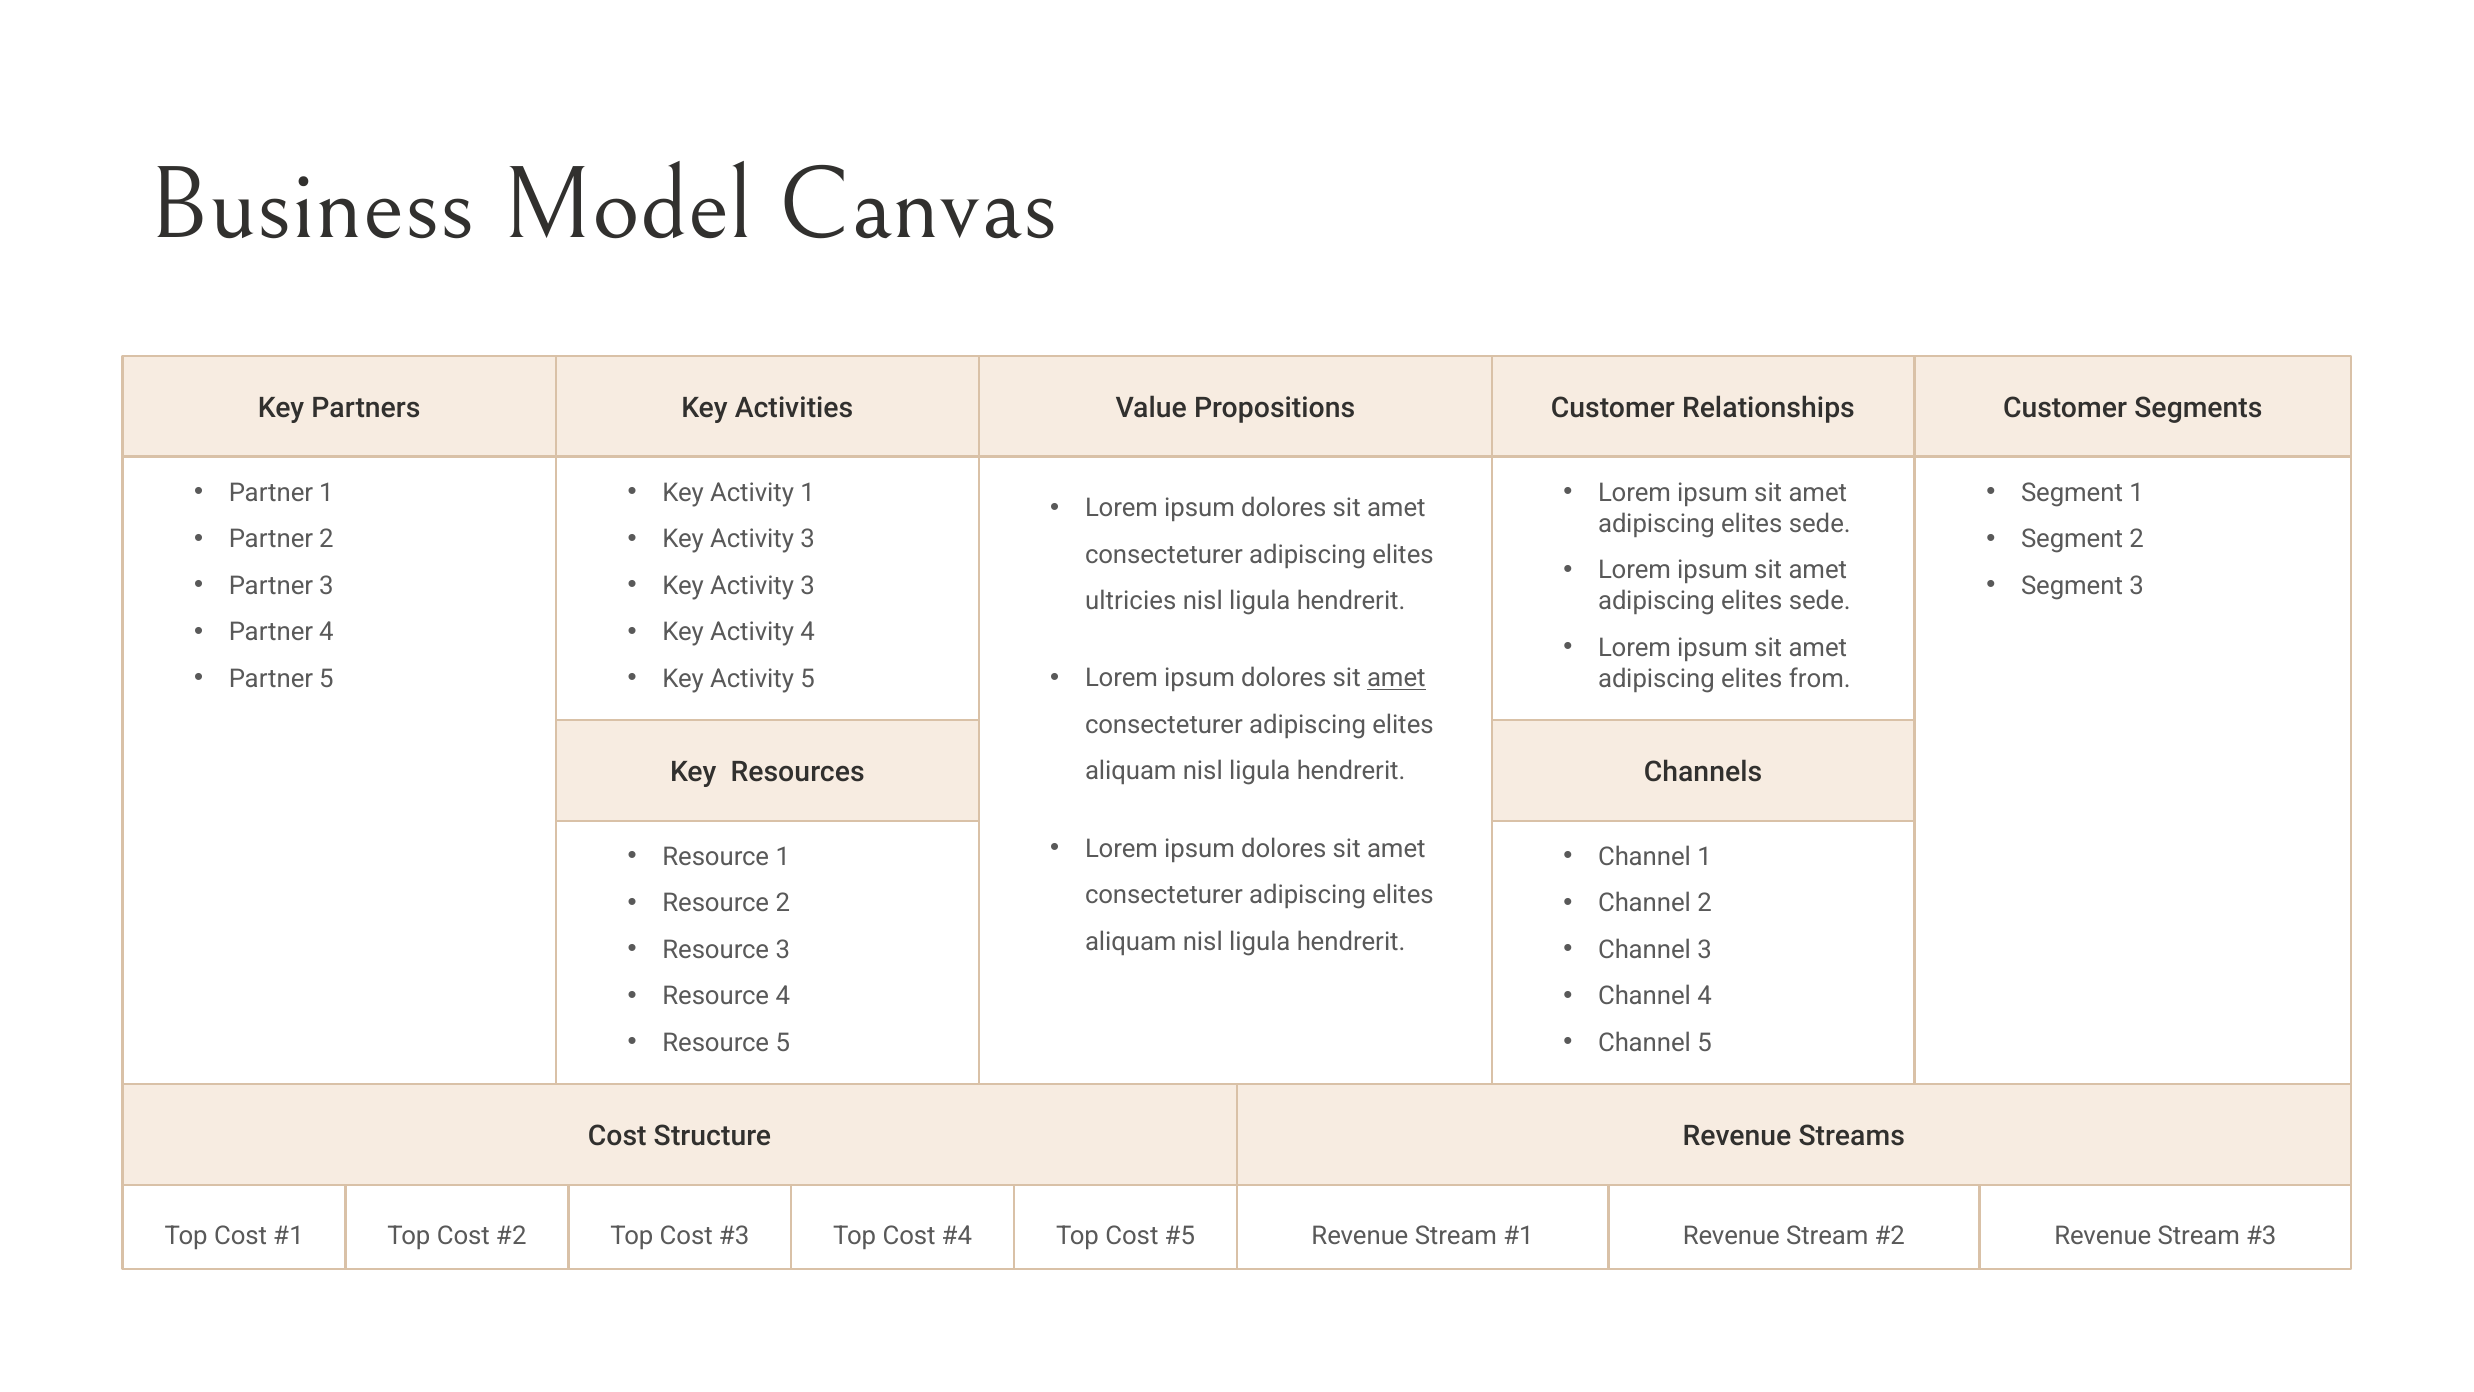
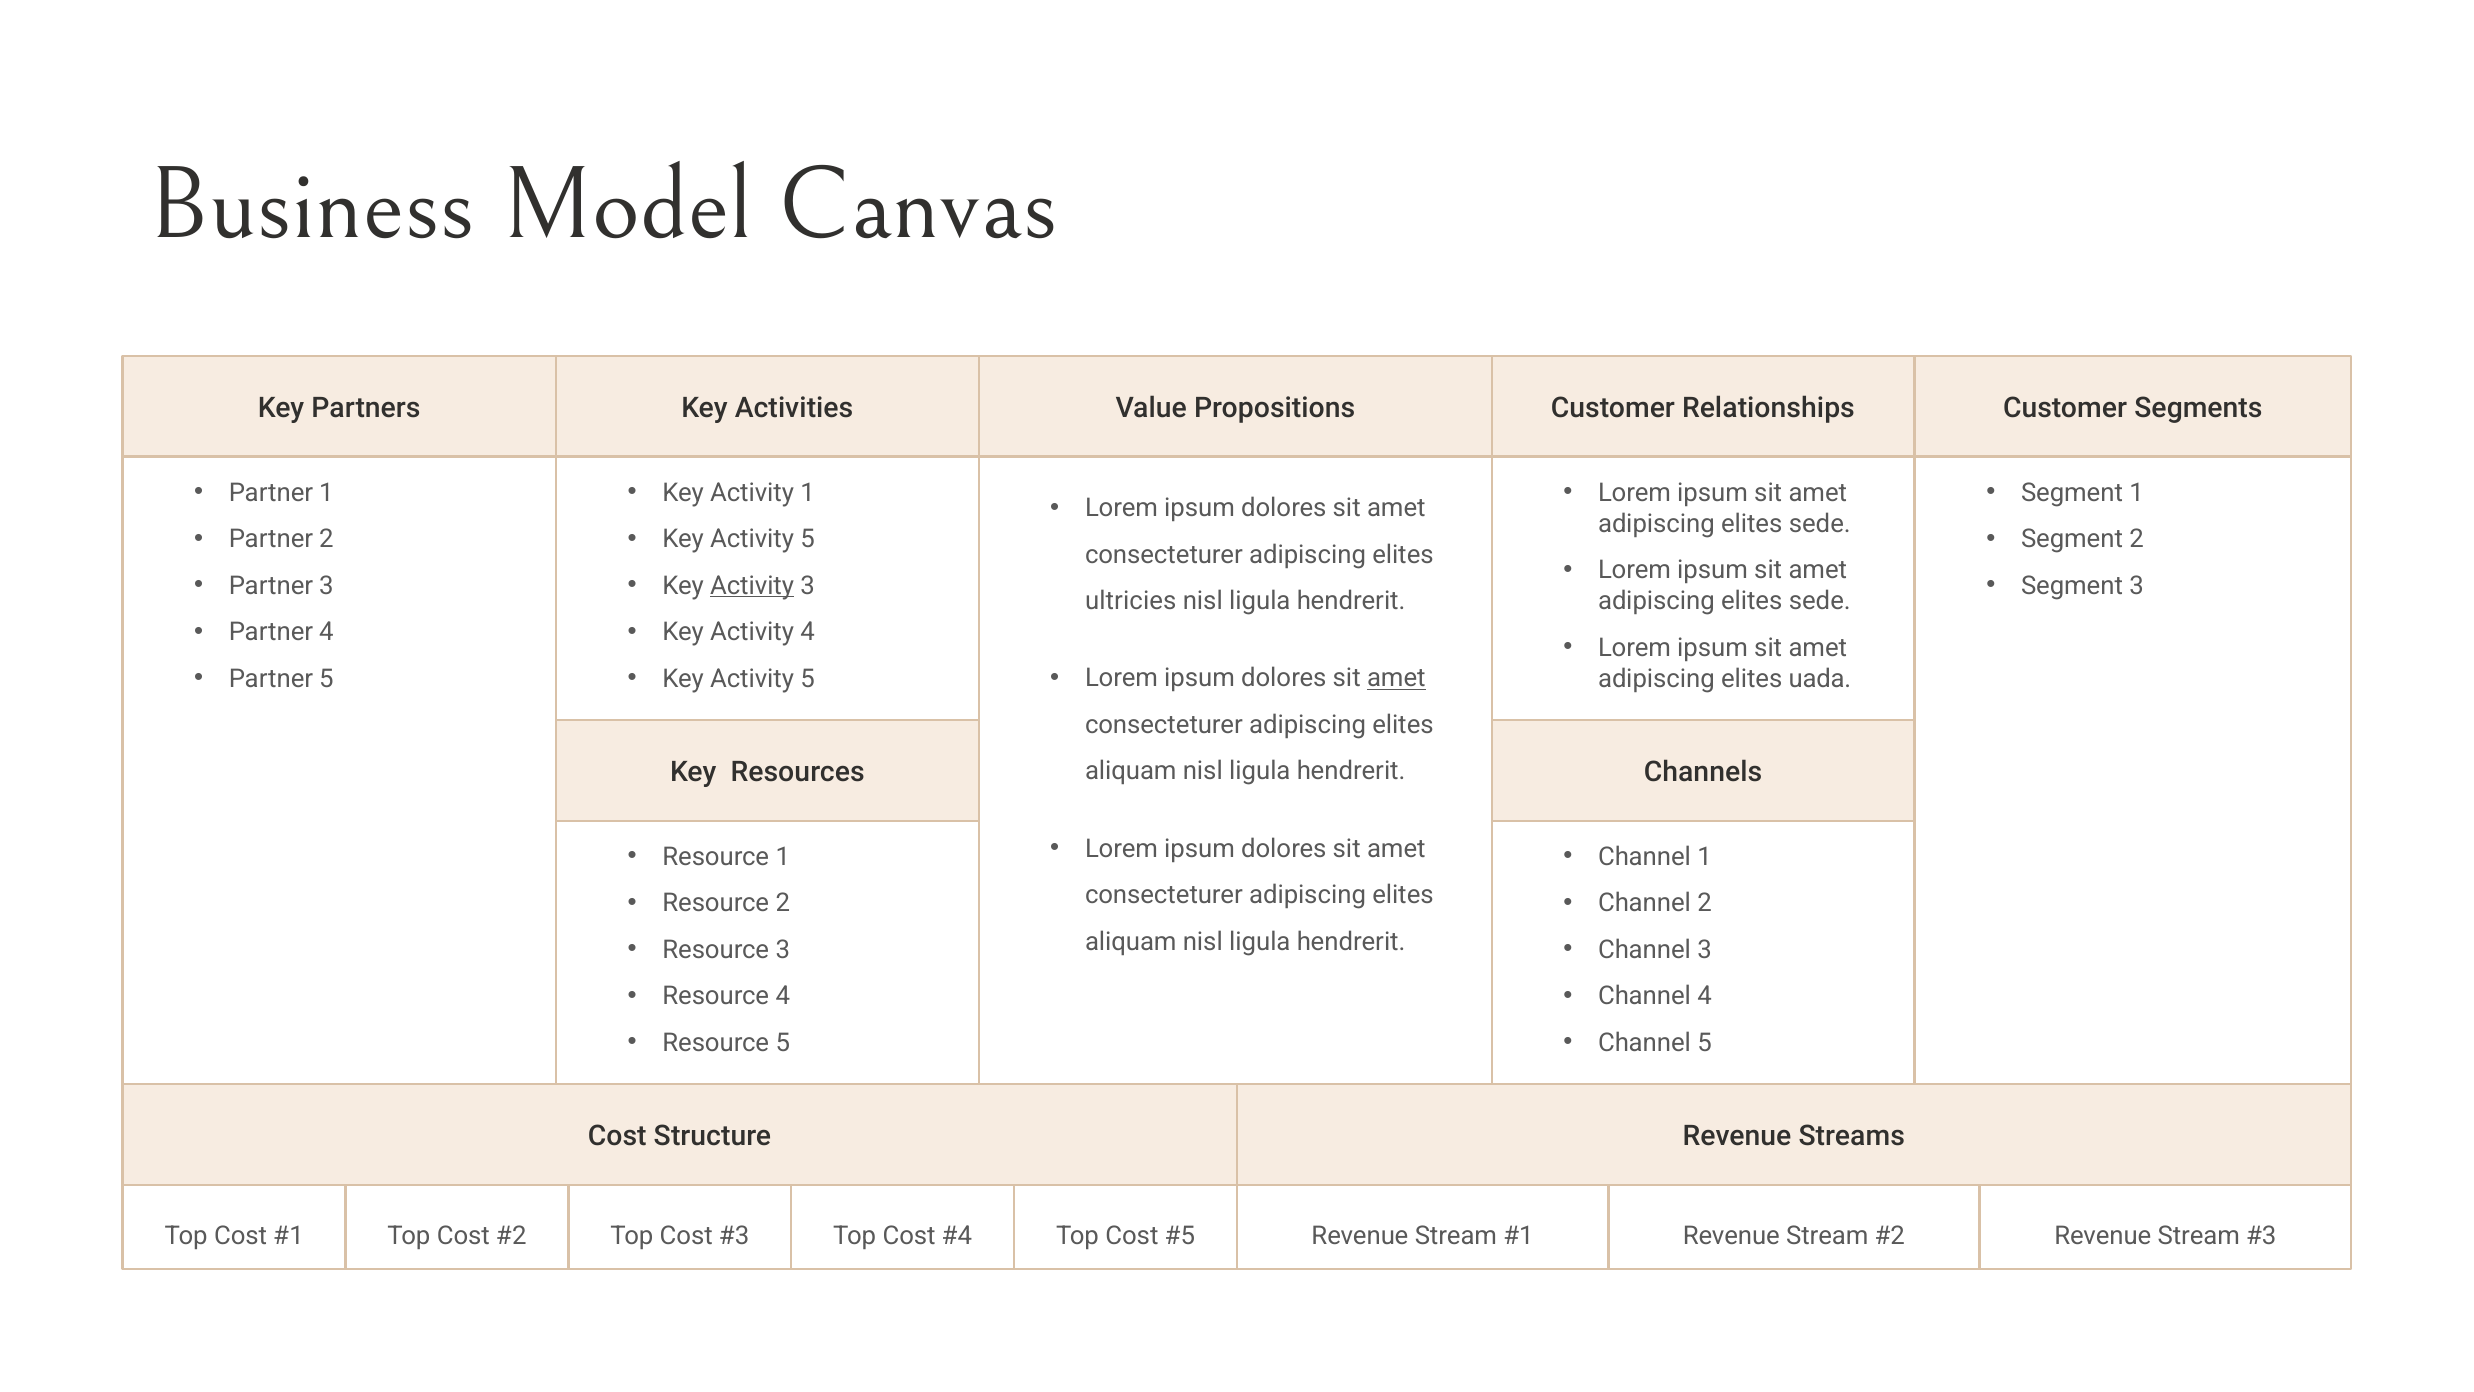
3 at (808, 539): 3 -> 5
Activity at (752, 585) underline: none -> present
from: from -> uada
